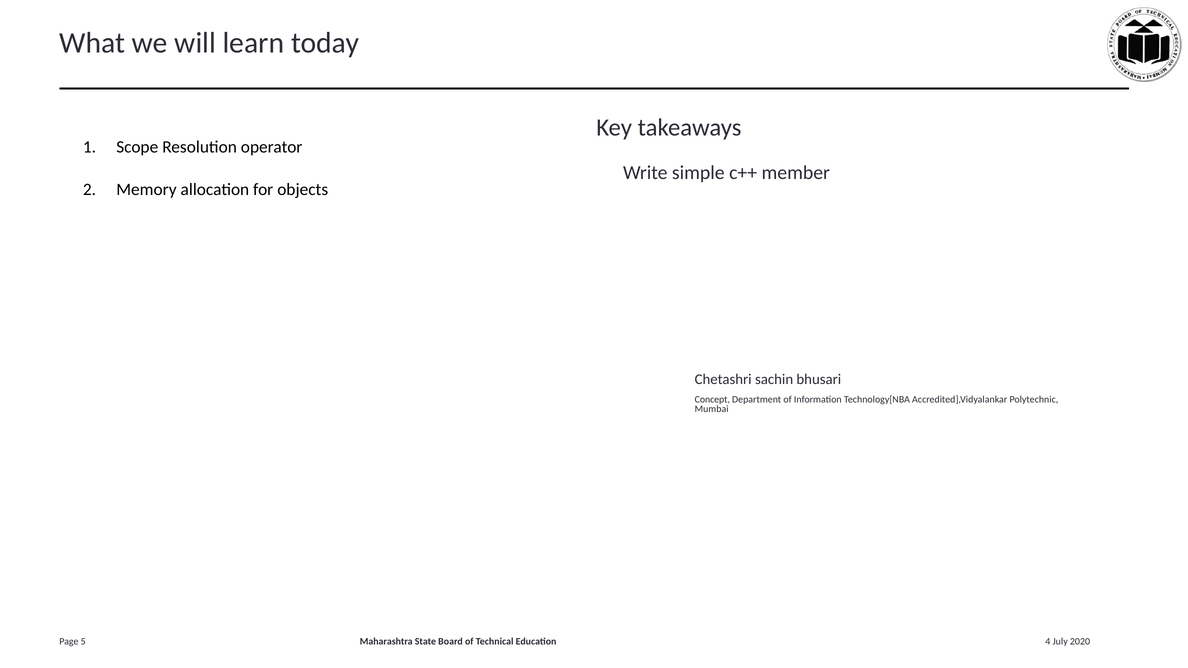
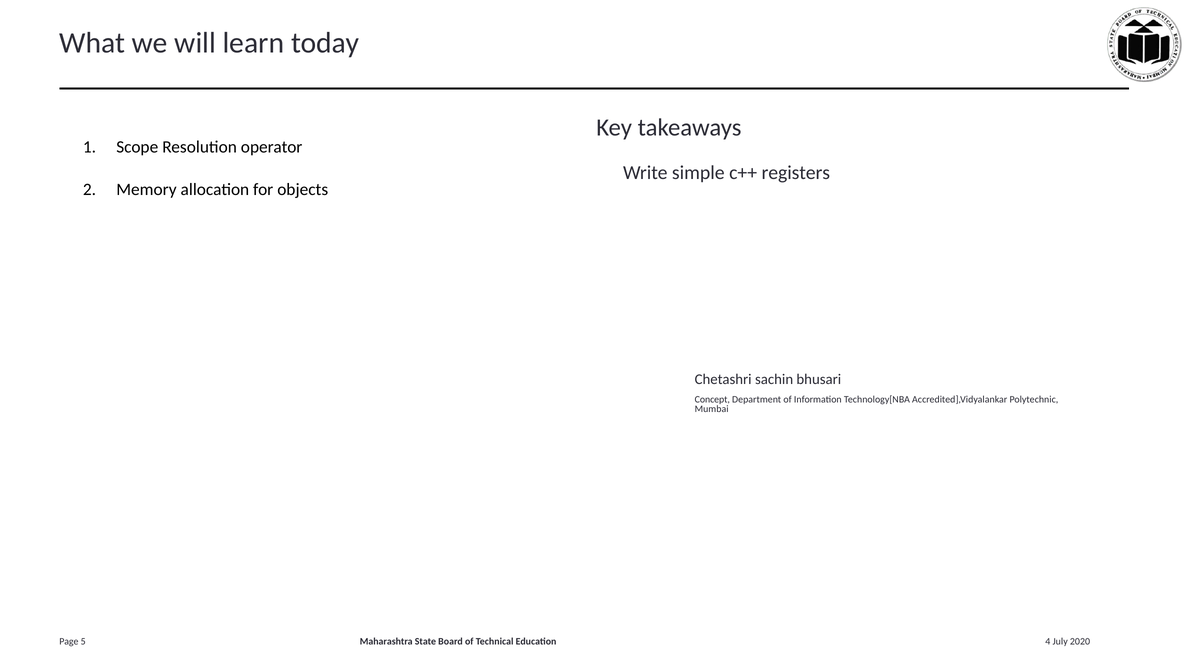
member: member -> registers
